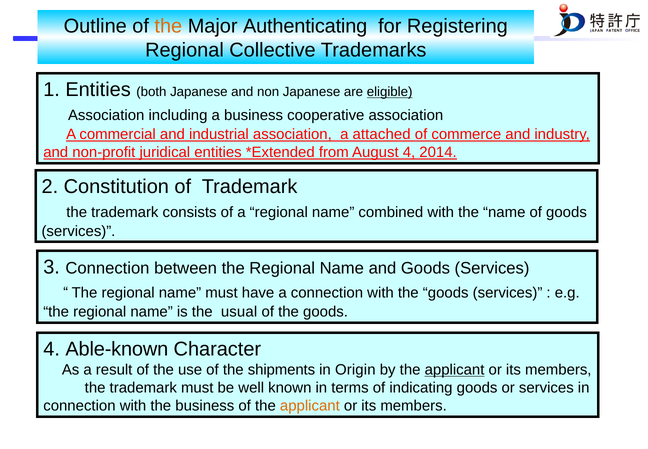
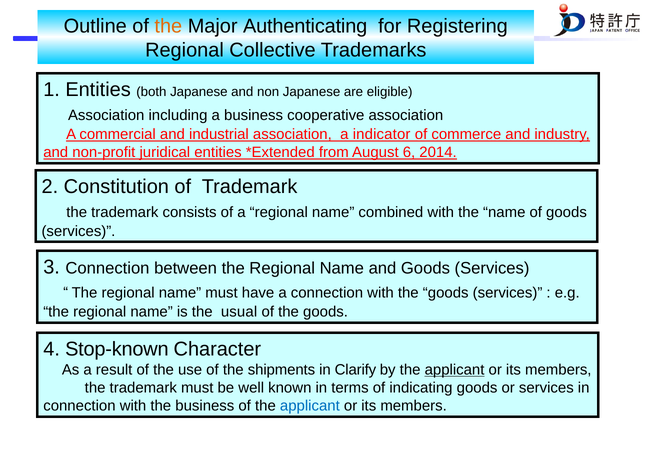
eligible underline: present -> none
attached: attached -> indicator
August 4: 4 -> 6
Able-known: Able-known -> Stop-known
Origin: Origin -> Clarify
applicant at (310, 405) colour: orange -> blue
